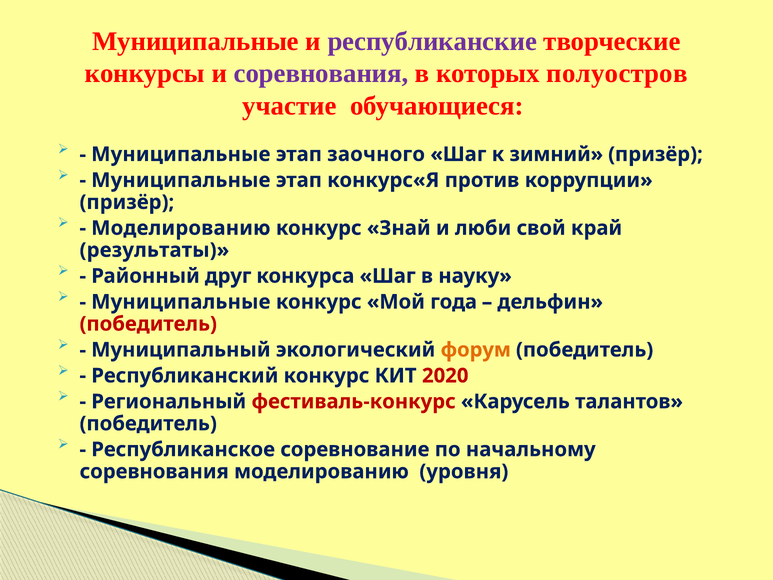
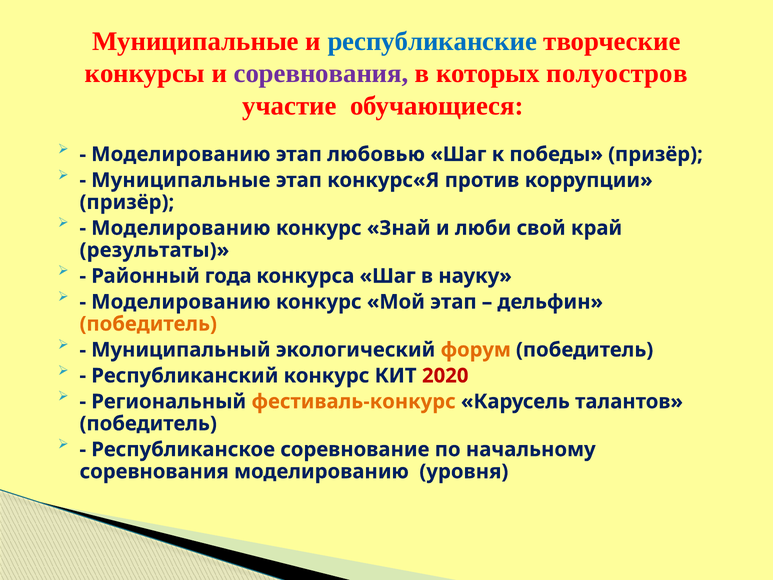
республиканские colour: purple -> blue
Муниципальные at (181, 154): Муниципальные -> Моделированию
заочного: заочного -> любовью
зимний: зимний -> победы
друг: друг -> года
Муниципальные at (181, 302): Муниципальные -> Моделированию
Мой года: года -> этап
победитель at (148, 324) colour: red -> orange
фестиваль-конкурс colour: red -> orange
